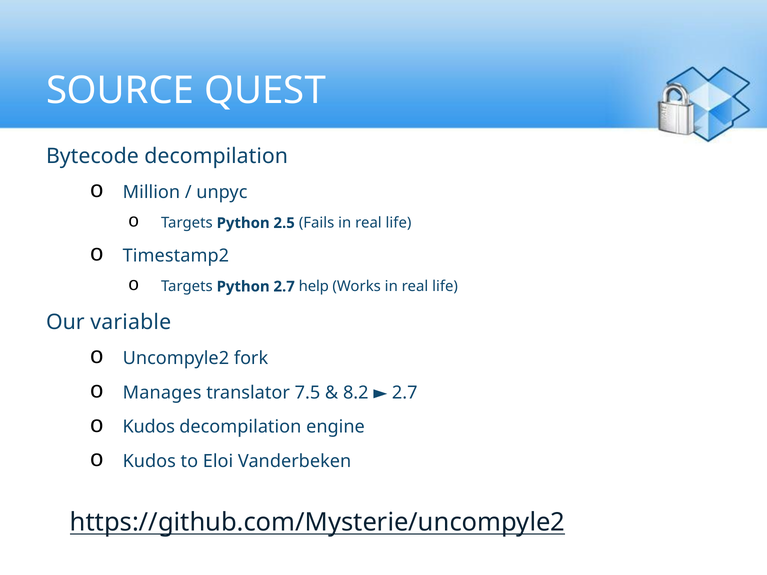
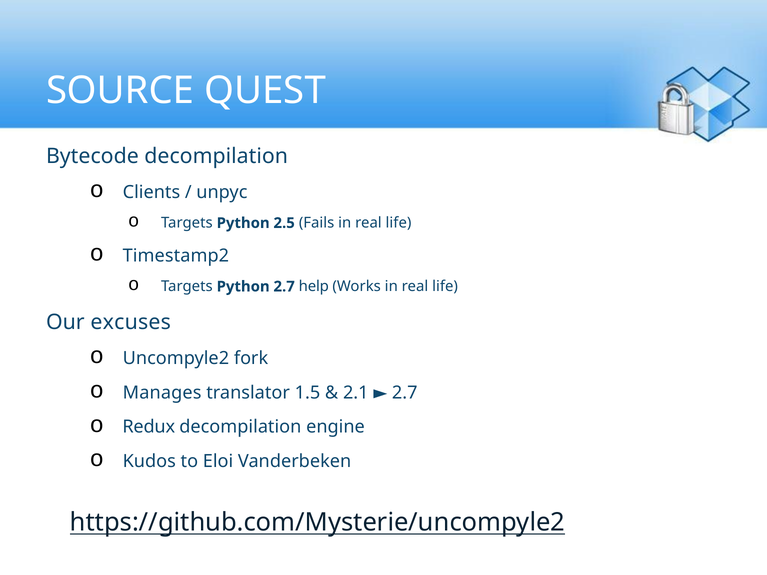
Million: Million -> Clients
variable: variable -> excuses
7.5: 7.5 -> 1.5
8.2: 8.2 -> 2.1
Kudos at (149, 427): Kudos -> Redux
